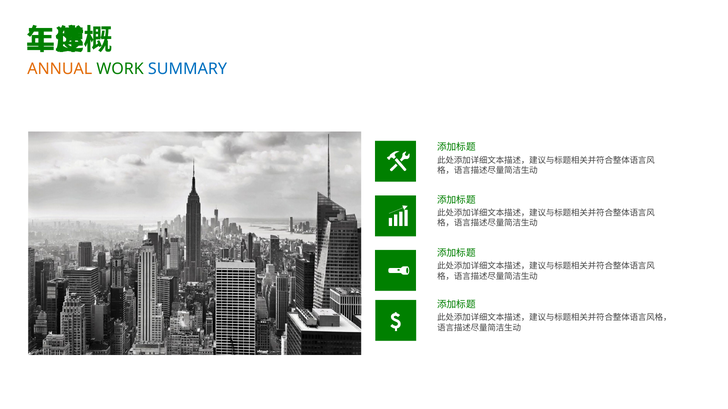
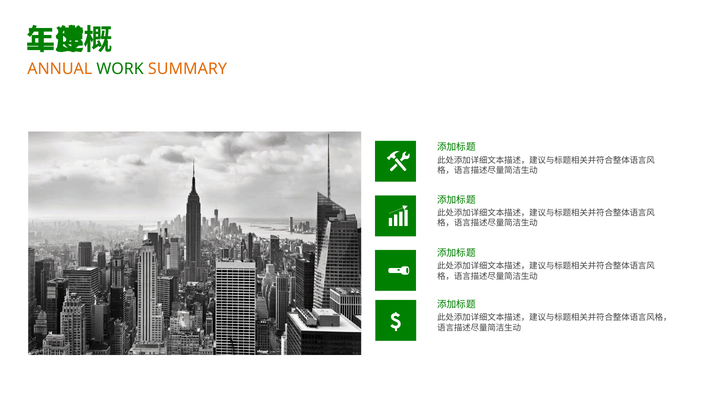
SUMMARY colour: blue -> orange
